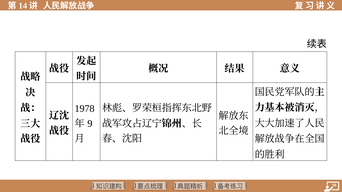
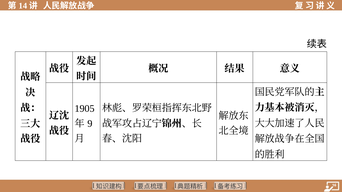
1978: 1978 -> 1905
